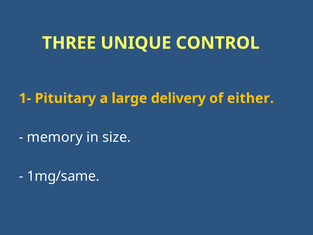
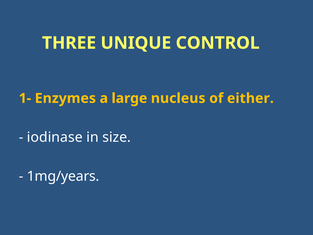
Pituitary: Pituitary -> Enzymes
delivery: delivery -> nucleus
memory: memory -> iodinase
1mg/same: 1mg/same -> 1mg/years
